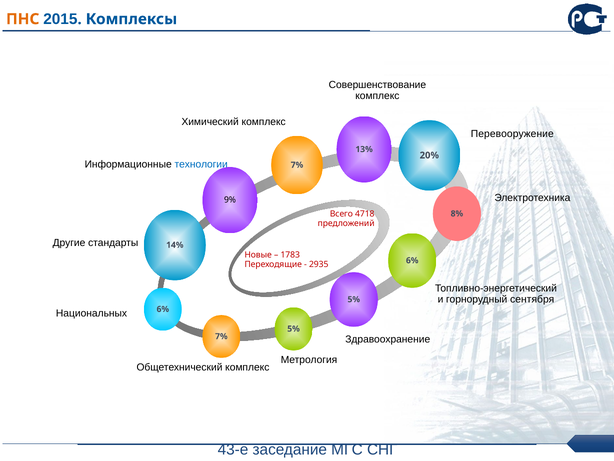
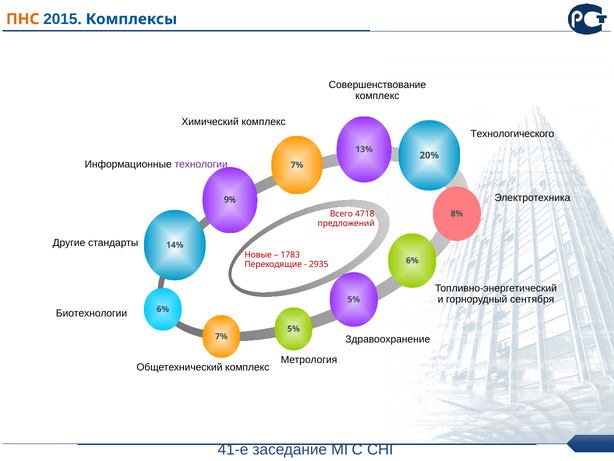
Перевооружение: Перевооружение -> Технологического
технологии colour: blue -> purple
Национальных: Национальных -> Биотехнологии
43-е: 43-е -> 41-е
